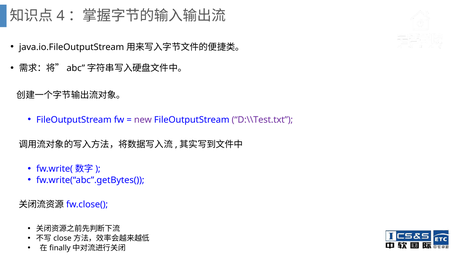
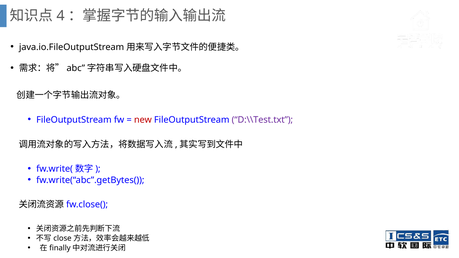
new colour: purple -> red
